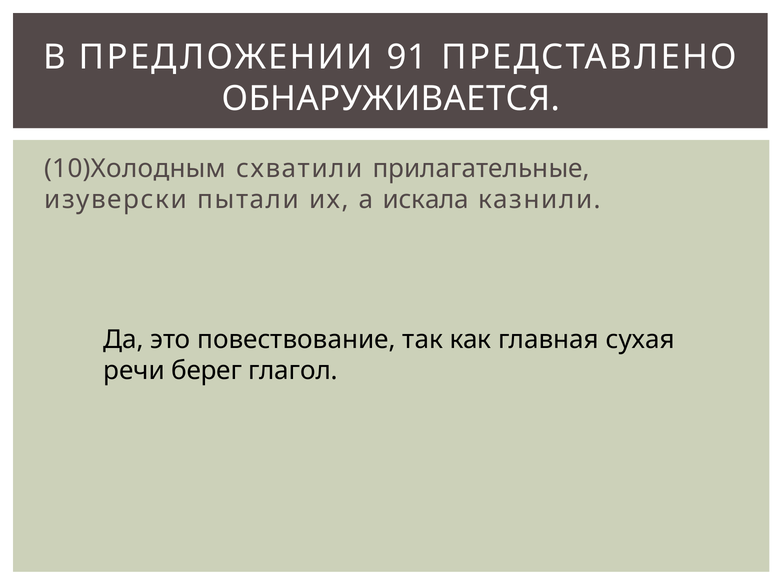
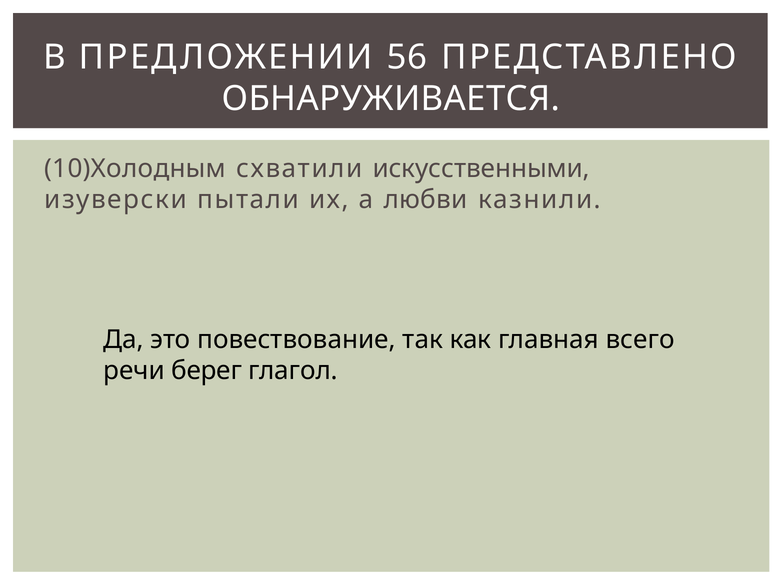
91: 91 -> 56
прилагательные: прилагательные -> искусственными
искала: искала -> любви
сухая: сухая -> всего
